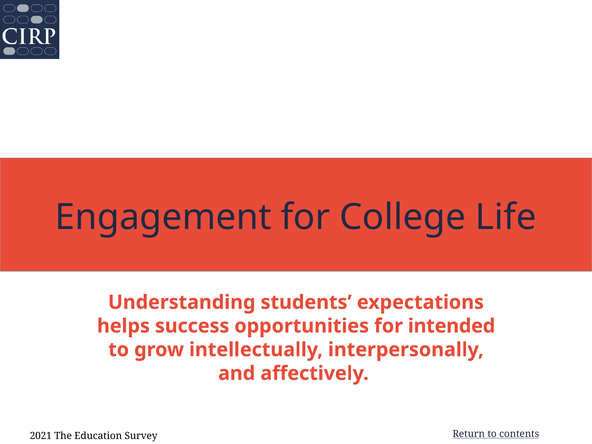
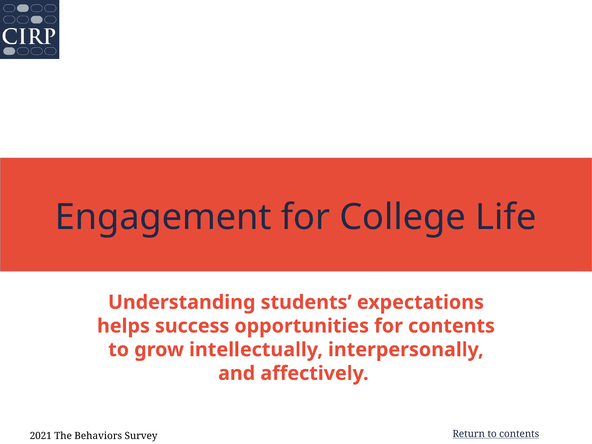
for intended: intended -> contents
Education: Education -> Behaviors
